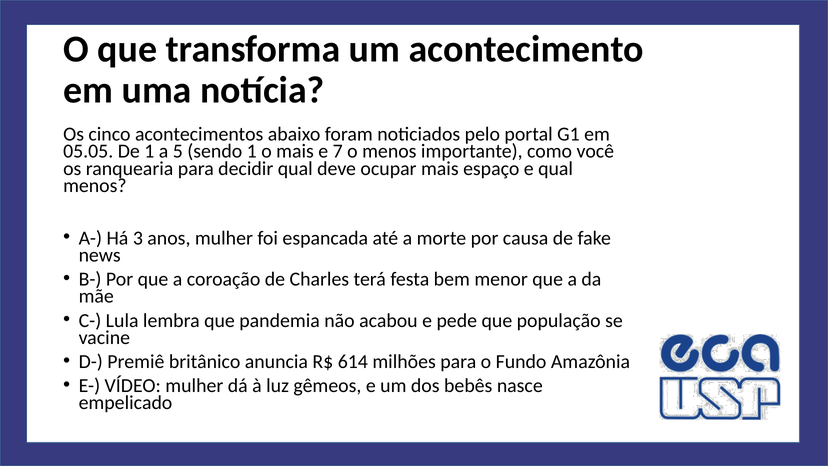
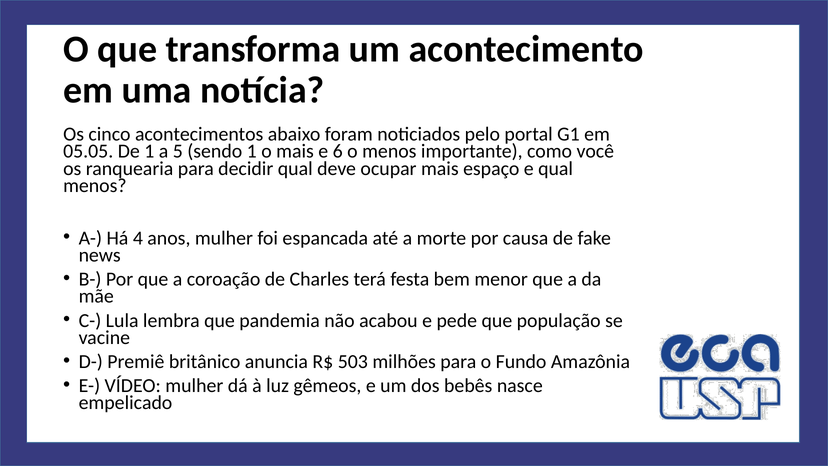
7: 7 -> 6
3: 3 -> 4
614: 614 -> 503
